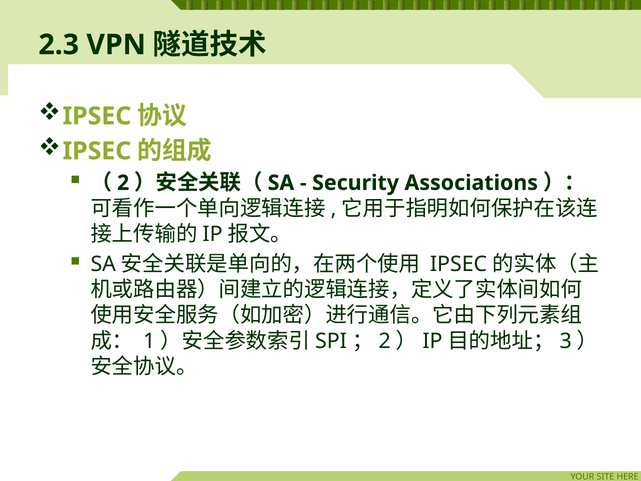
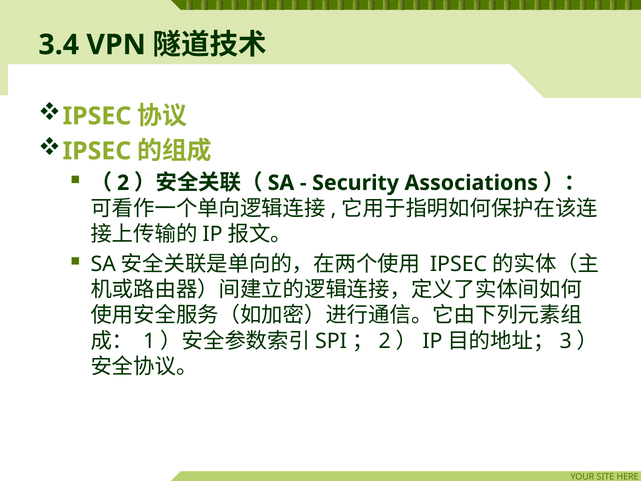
2.3: 2.3 -> 3.4
